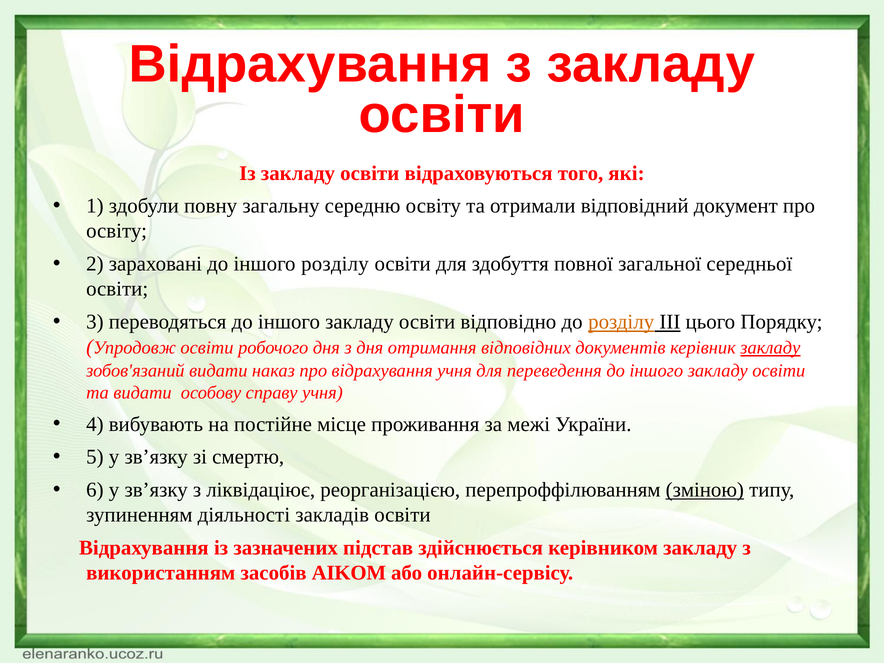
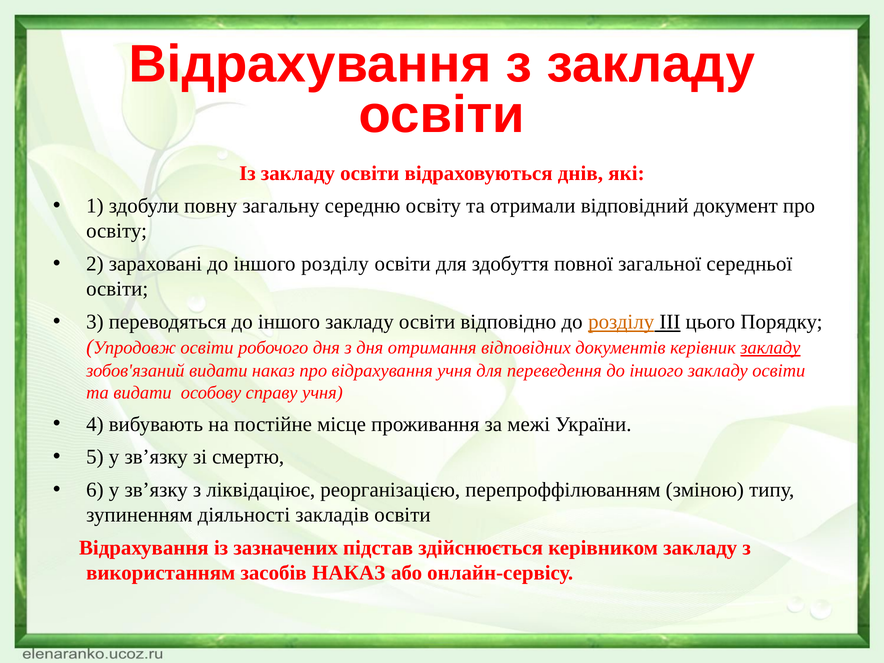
того: того -> днів
зміною underline: present -> none
засобів AIKOM: AIKOM -> НАКАЗ
